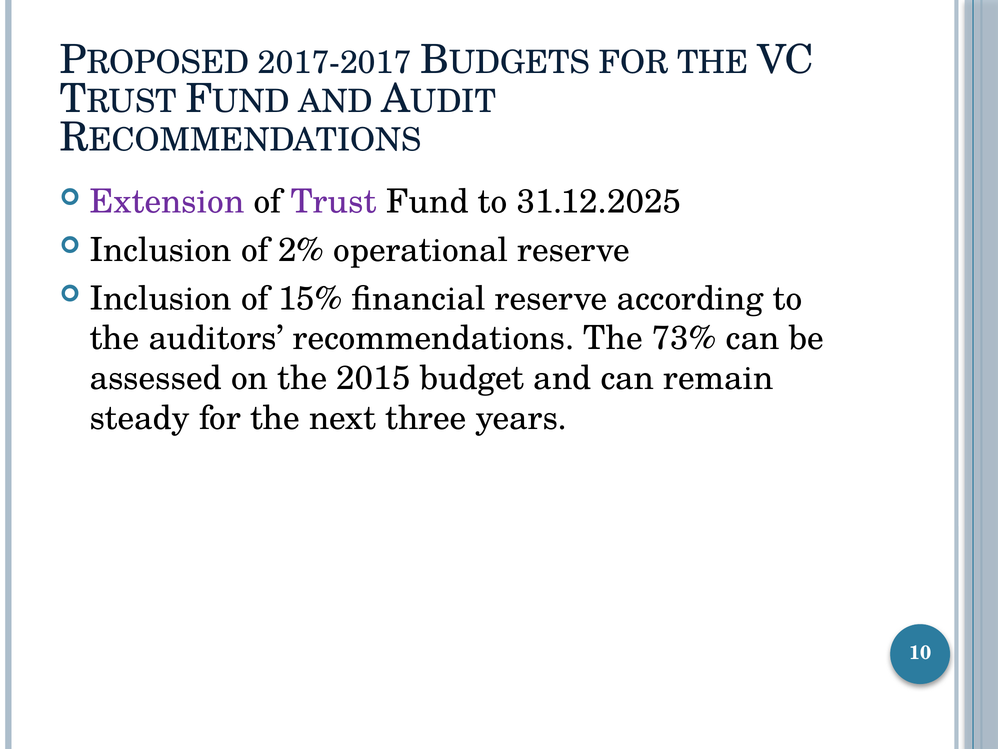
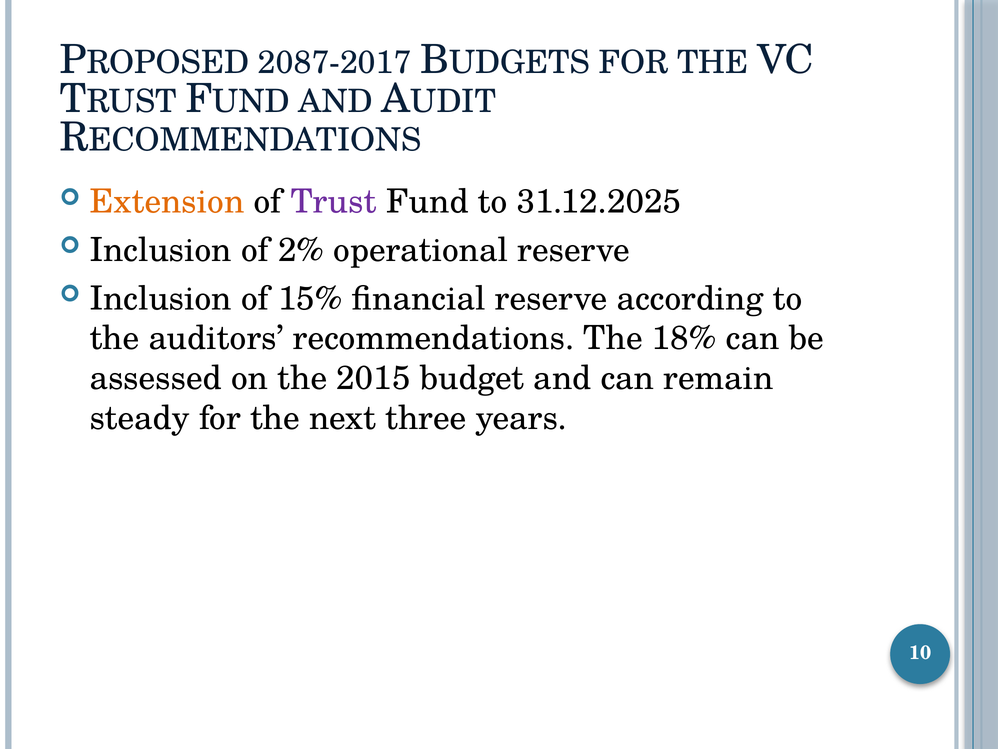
2017-2017: 2017-2017 -> 2087-2017
Extension colour: purple -> orange
73%: 73% -> 18%
